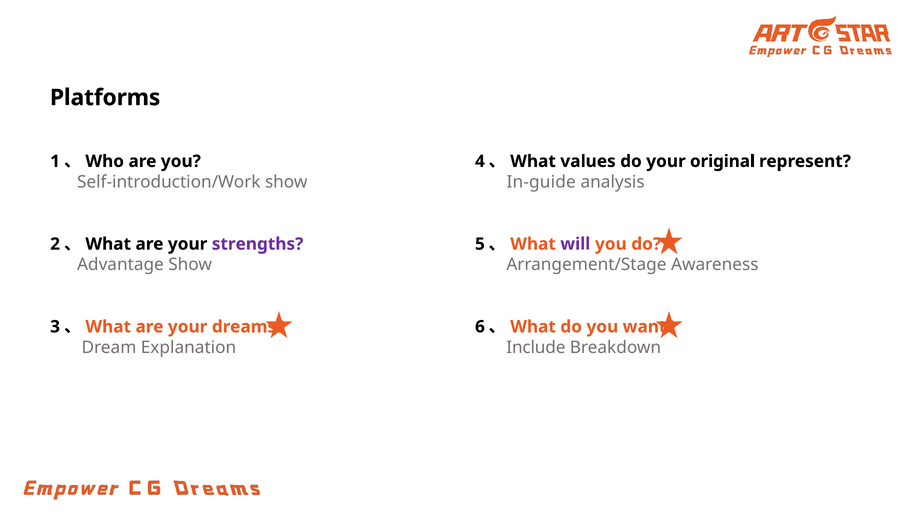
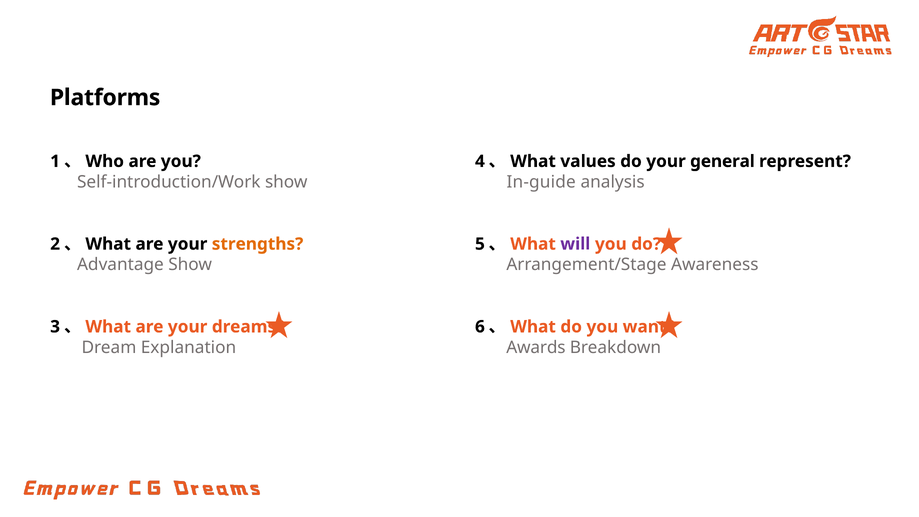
original: original -> general
strengths colour: purple -> orange
Include: Include -> Awards
